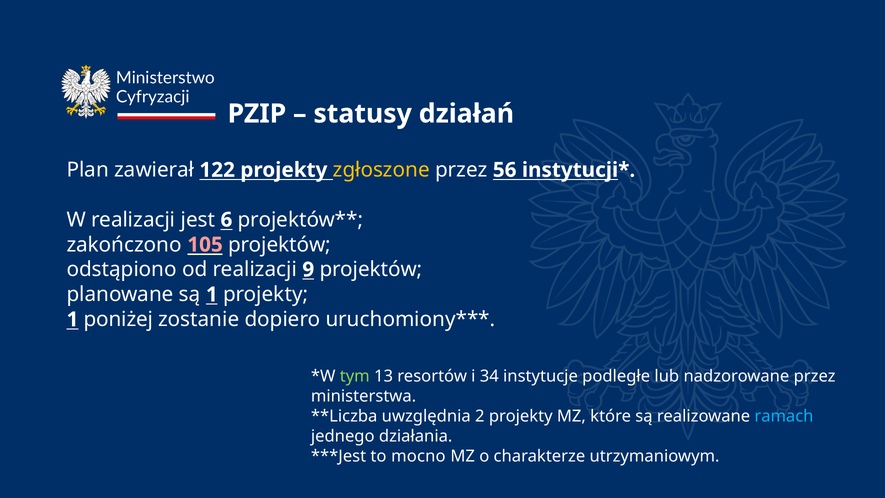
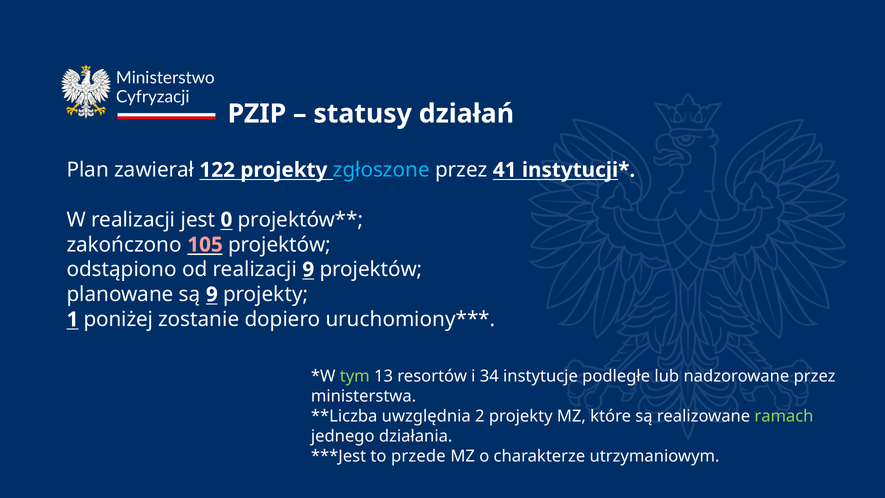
zgłoszone colour: yellow -> light blue
56: 56 -> 41
6: 6 -> 0
są 1: 1 -> 9
ramach colour: light blue -> light green
mocno: mocno -> przede
